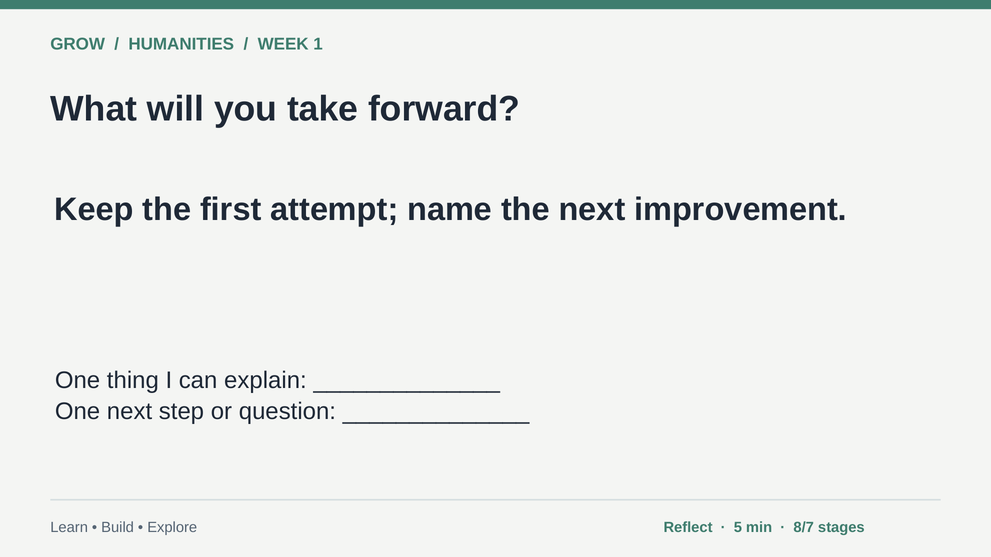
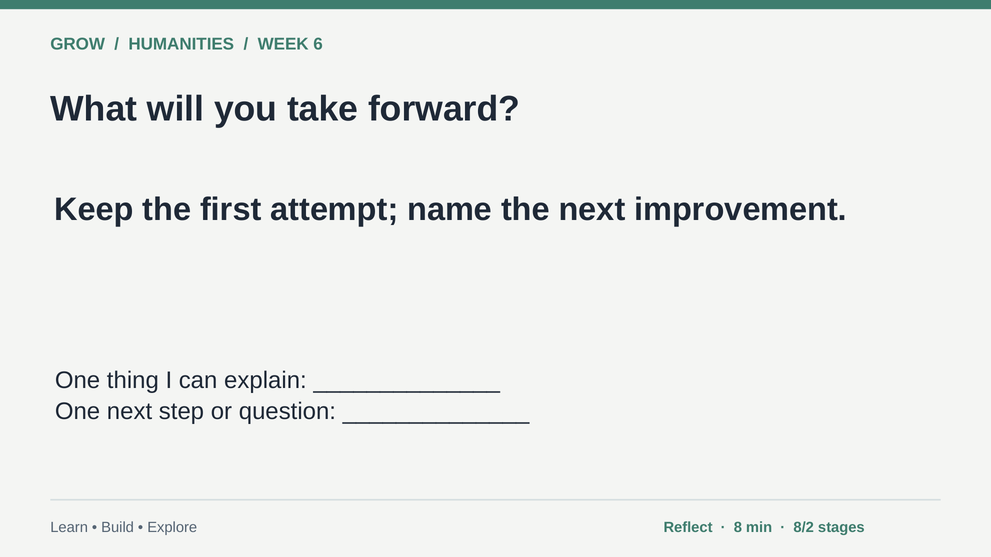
1: 1 -> 6
5: 5 -> 8
8/7: 8/7 -> 8/2
